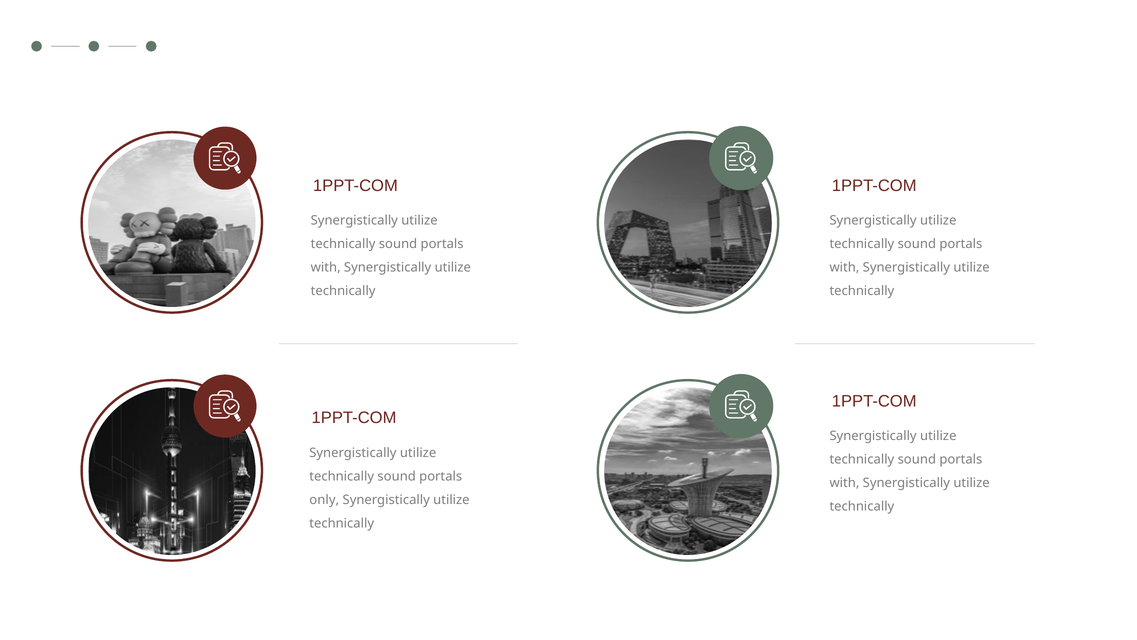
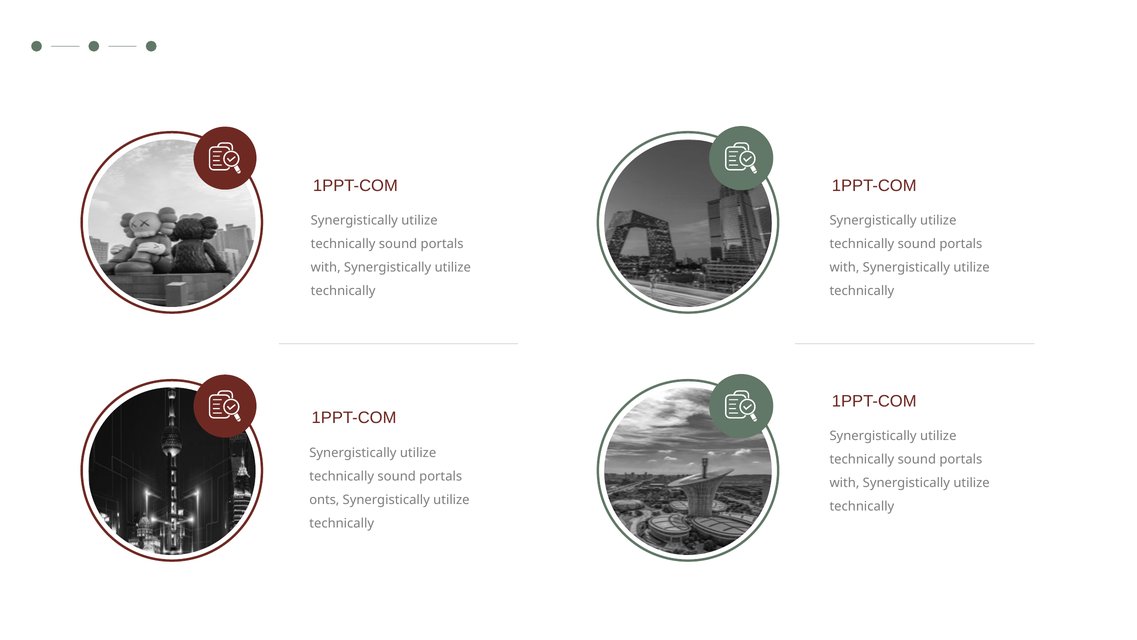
only: only -> onts
